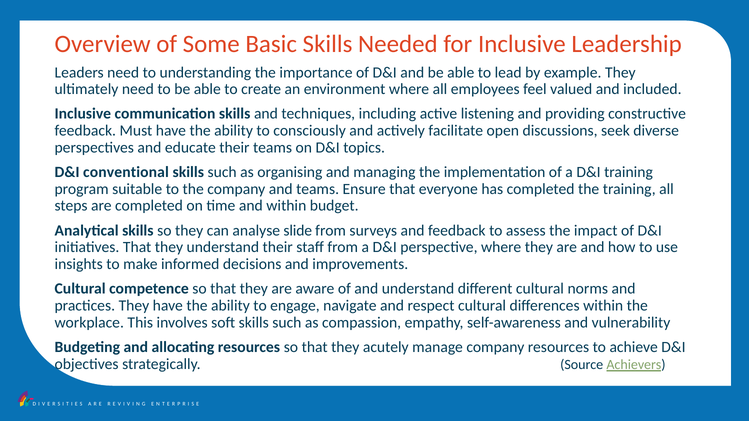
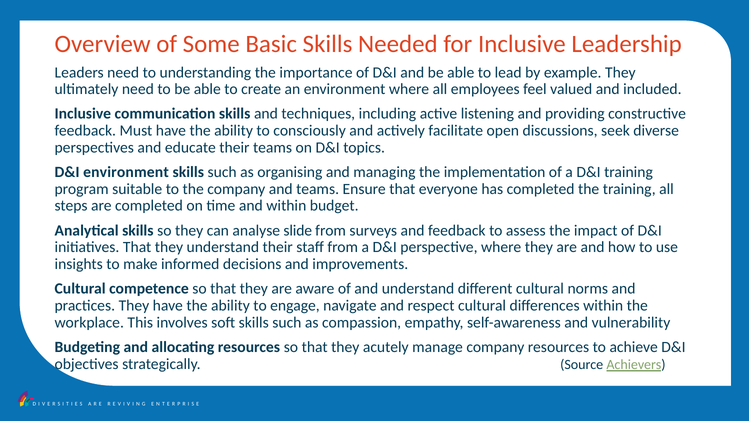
D&I conventional: conventional -> environment
